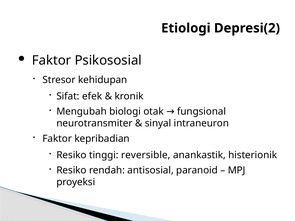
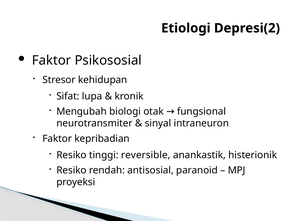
efek: efek -> lupa
